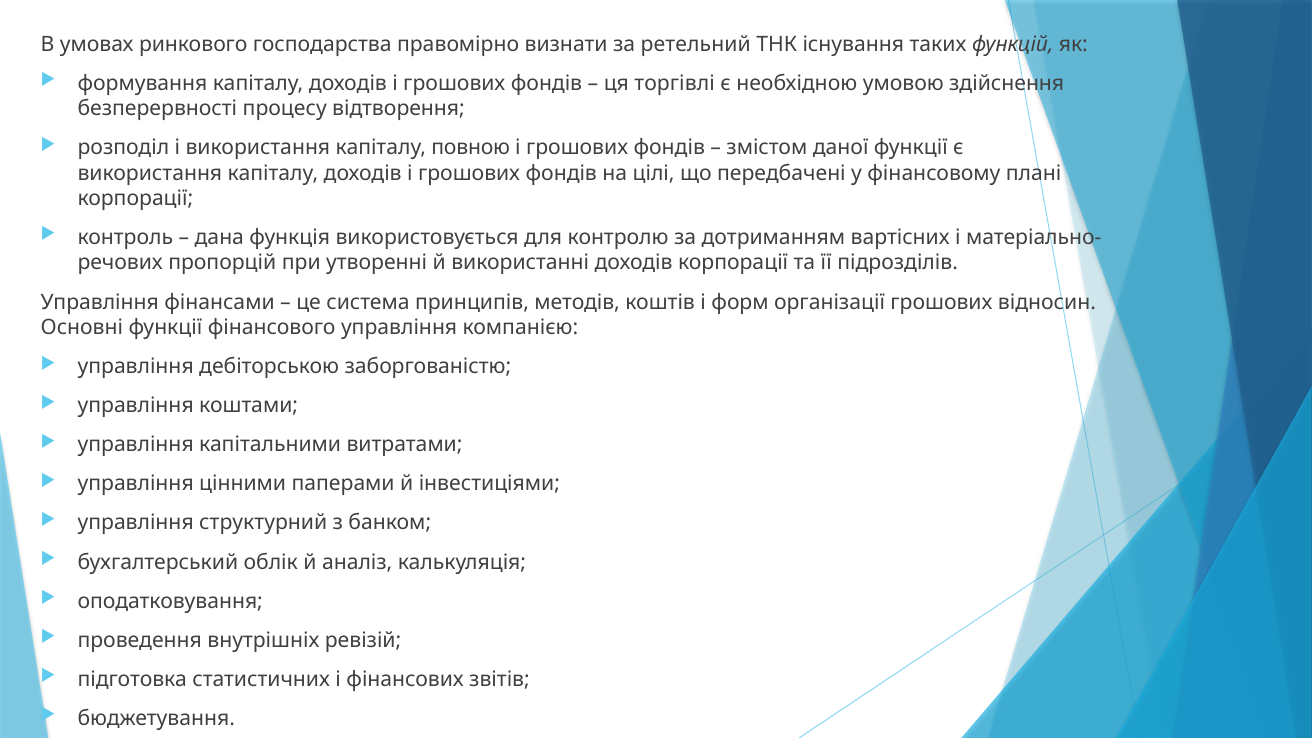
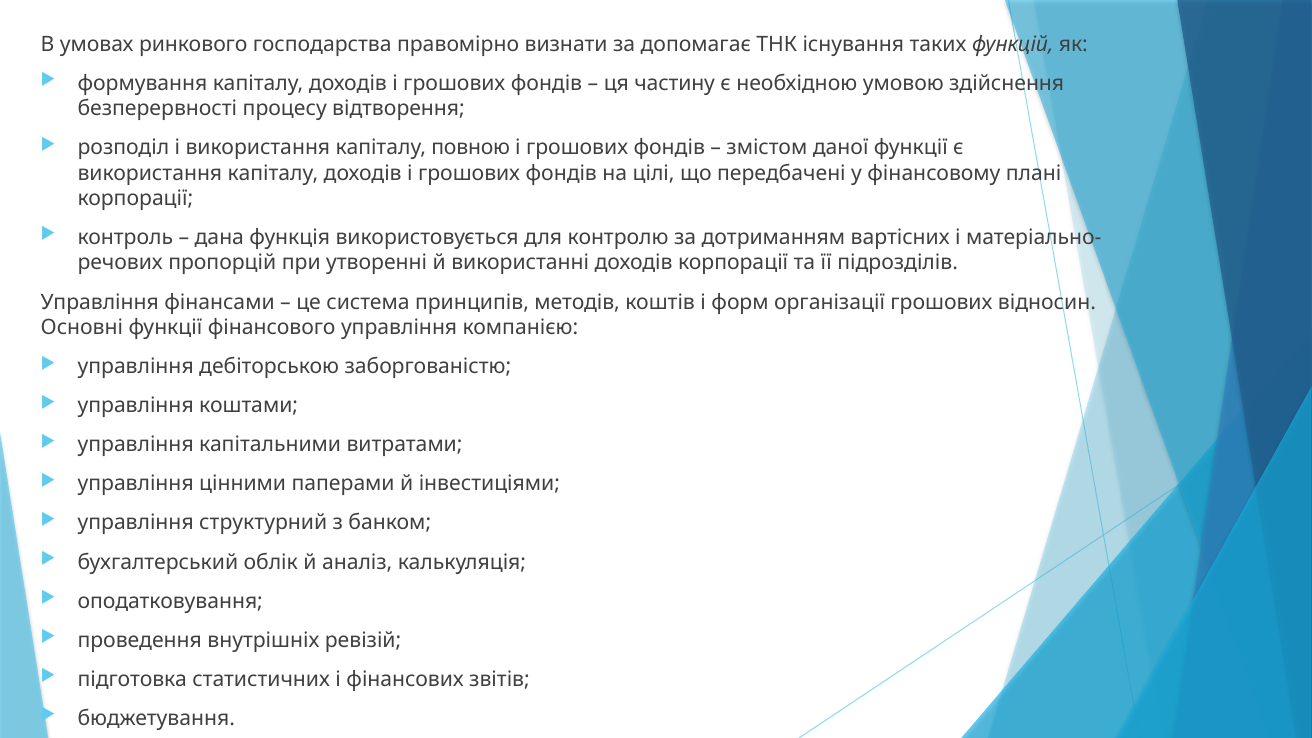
ретельний: ретельний -> допомагає
торгівлі: торгівлі -> частину
